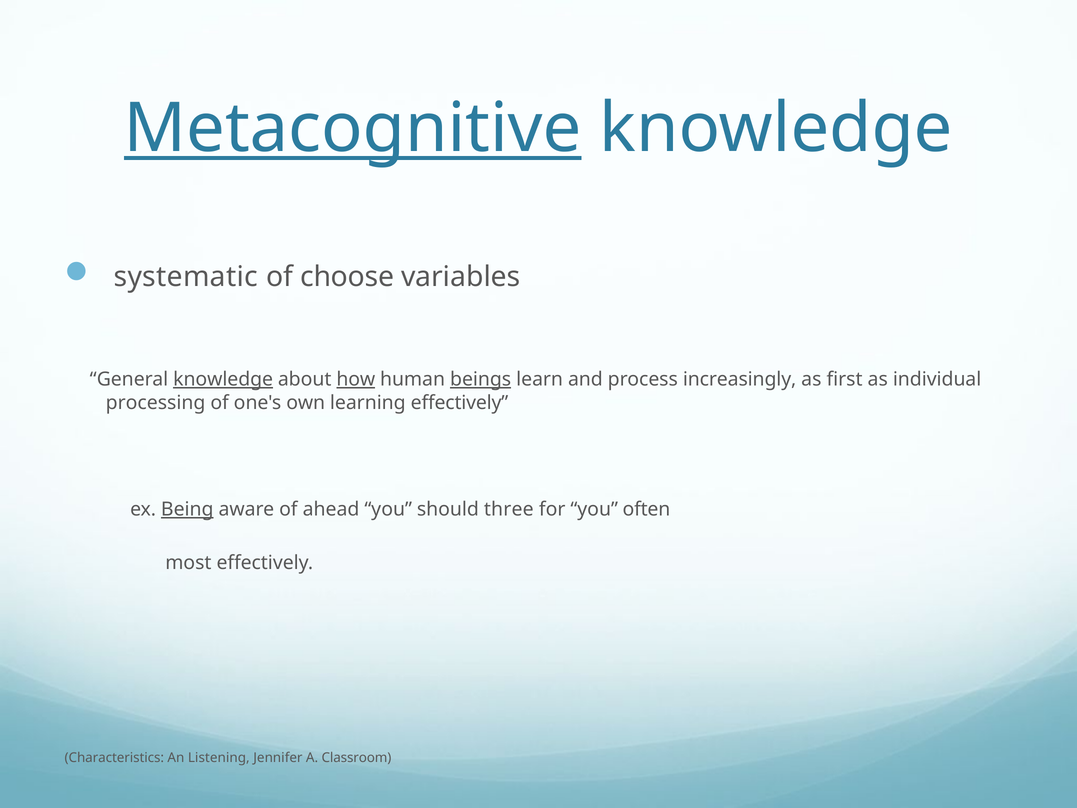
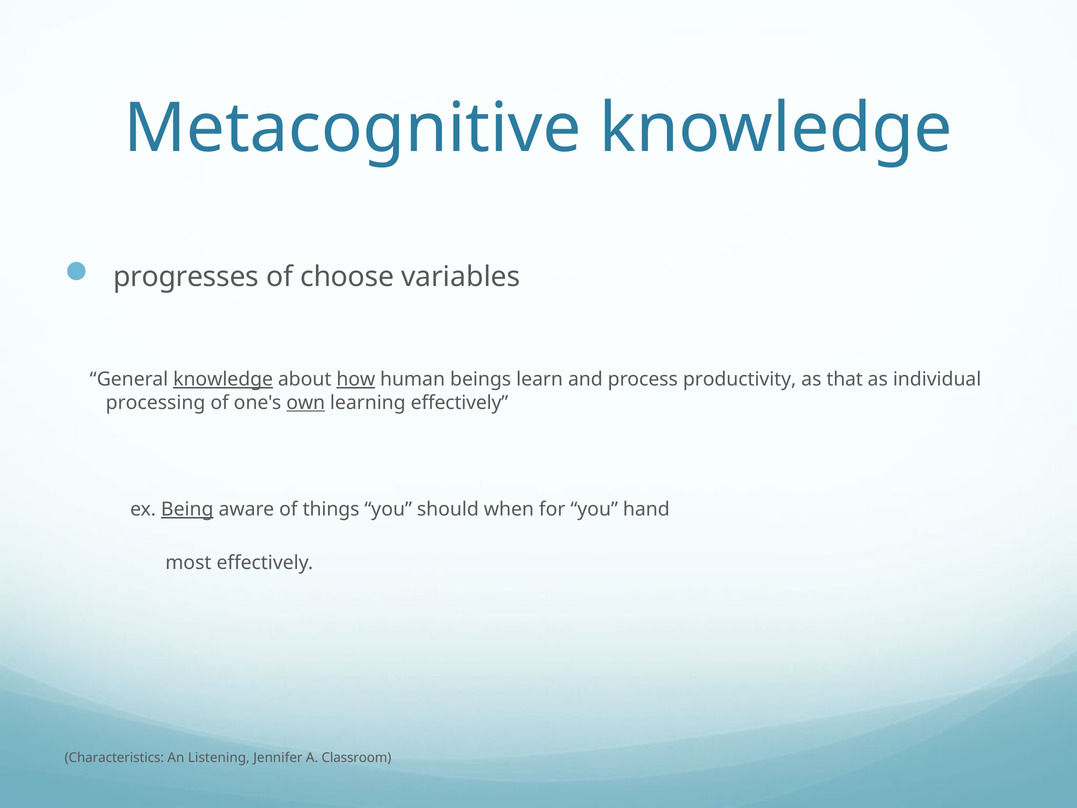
Metacognitive underline: present -> none
systematic: systematic -> progresses
beings underline: present -> none
increasingly: increasingly -> productivity
first: first -> that
own underline: none -> present
ahead: ahead -> things
three: three -> when
often: often -> hand
